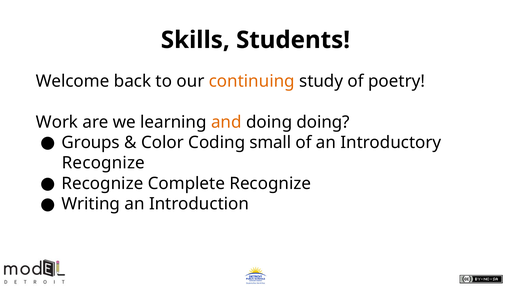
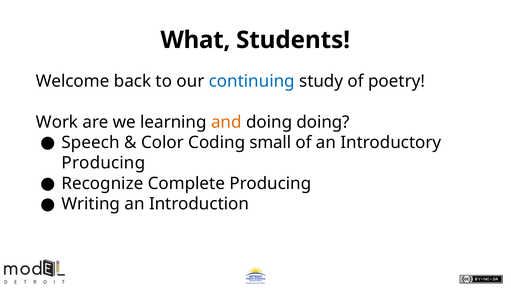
Skills: Skills -> What
continuing colour: orange -> blue
Groups: Groups -> Speech
Recognize at (103, 163): Recognize -> Producing
Complete Recognize: Recognize -> Producing
